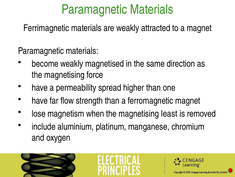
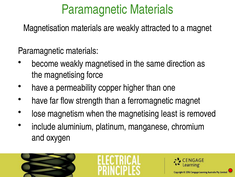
Ferrimagnetic: Ferrimagnetic -> Magnetisation
spread: spread -> copper
